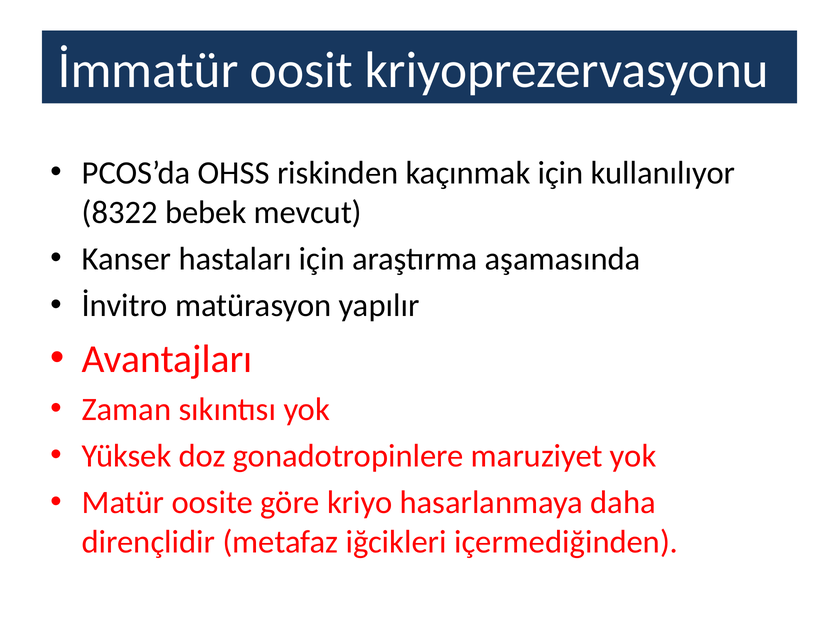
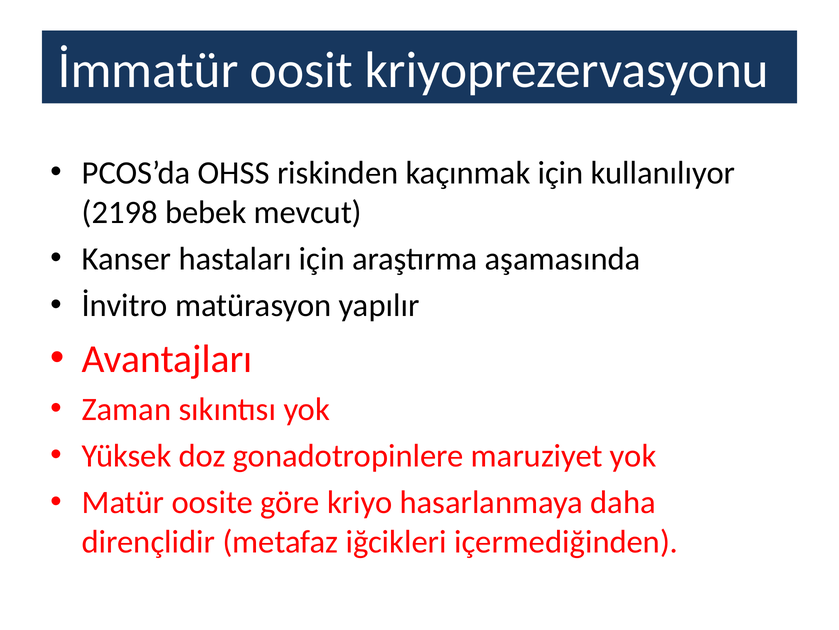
8322: 8322 -> 2198
